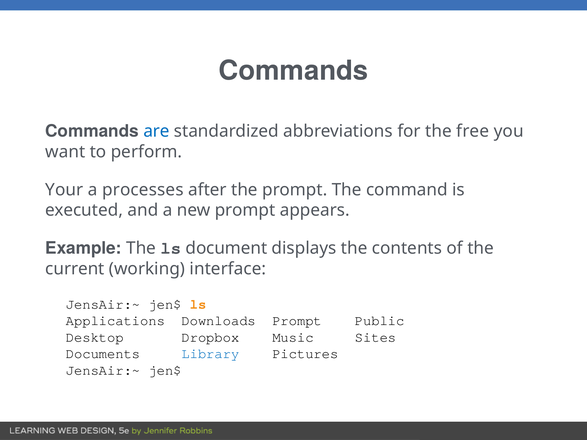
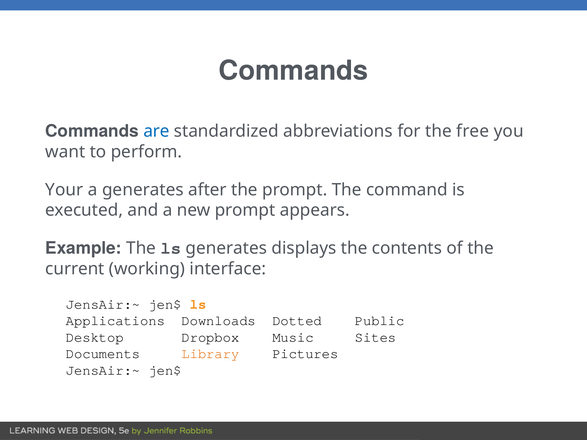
a processes: processes -> generates
ls document: document -> generates
Downloads Prompt: Prompt -> Dotted
Library colour: blue -> orange
